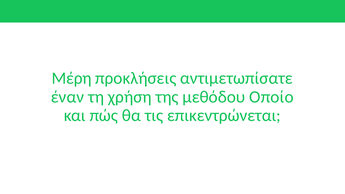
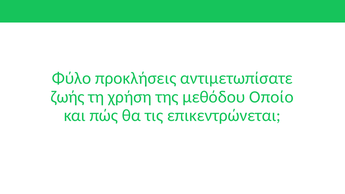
Μέρη: Μέρη -> Φύλο
έναν: έναν -> ζωής
